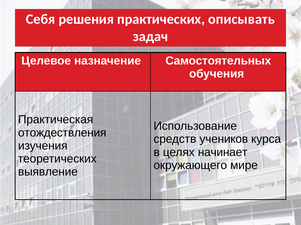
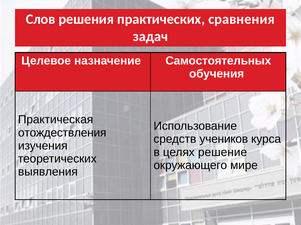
Себя: Себя -> Слов
описывать: описывать -> сравнения
начинает: начинает -> решение
выявление: выявление -> выявления
